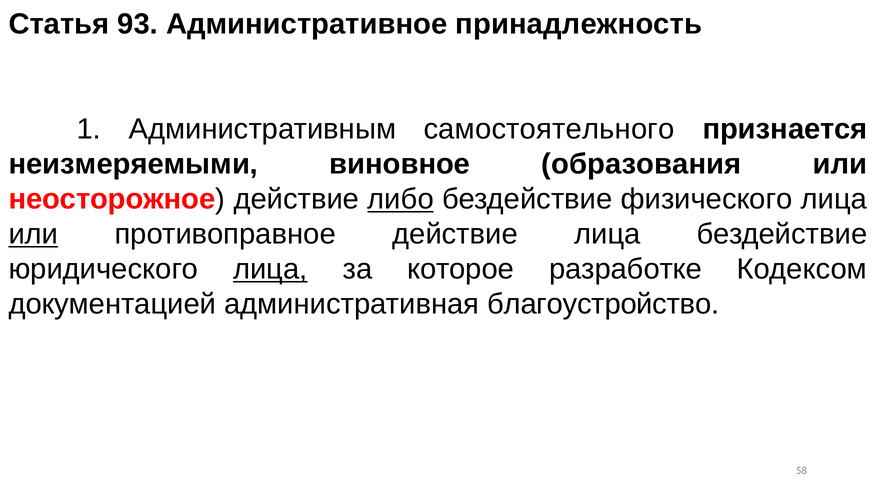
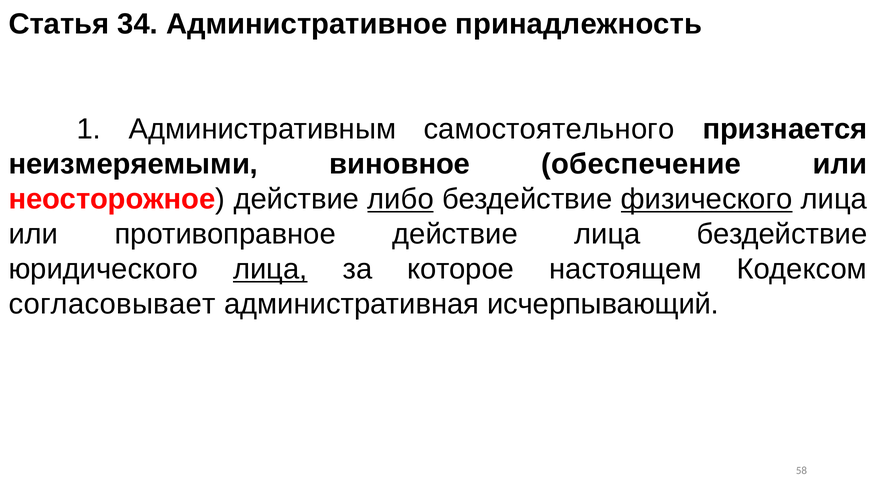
93: 93 -> 34
образования: образования -> обеспечение
физического underline: none -> present
или at (33, 234) underline: present -> none
разработке: разработке -> настоящем
документацией: документацией -> согласовывает
благоустройство: благоустройство -> исчерпывающий
